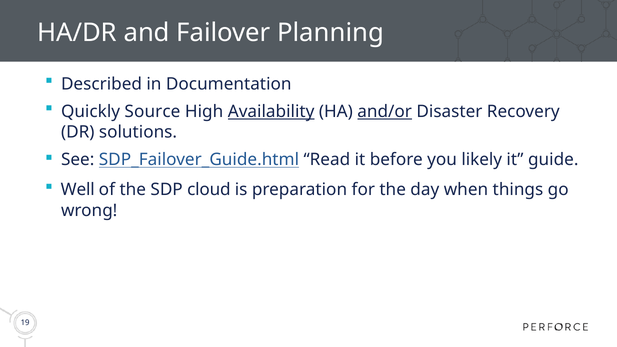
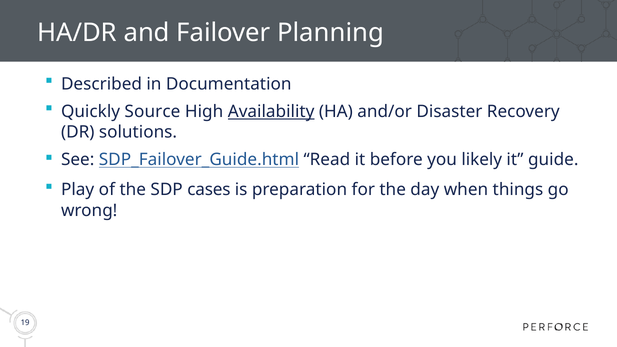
and/or underline: present -> none
Well: Well -> Play
cloud: cloud -> cases
